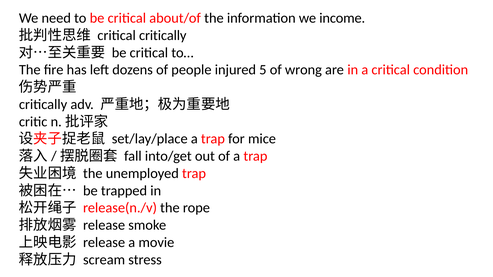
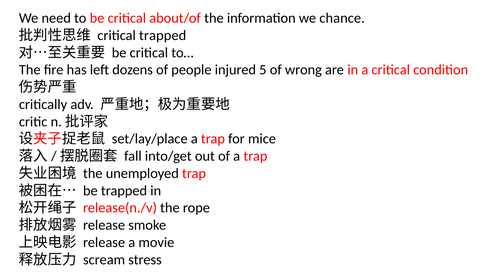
income: income -> chance
critical critically: critically -> trapped
